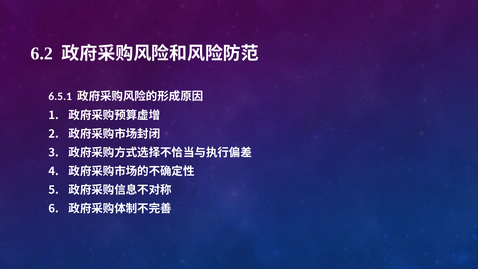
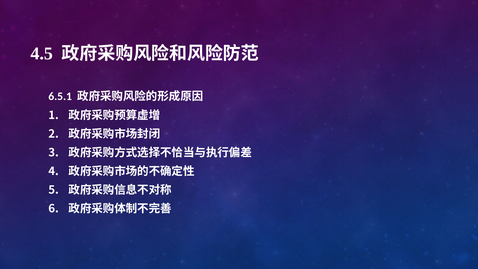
6.2: 6.2 -> 4.5
